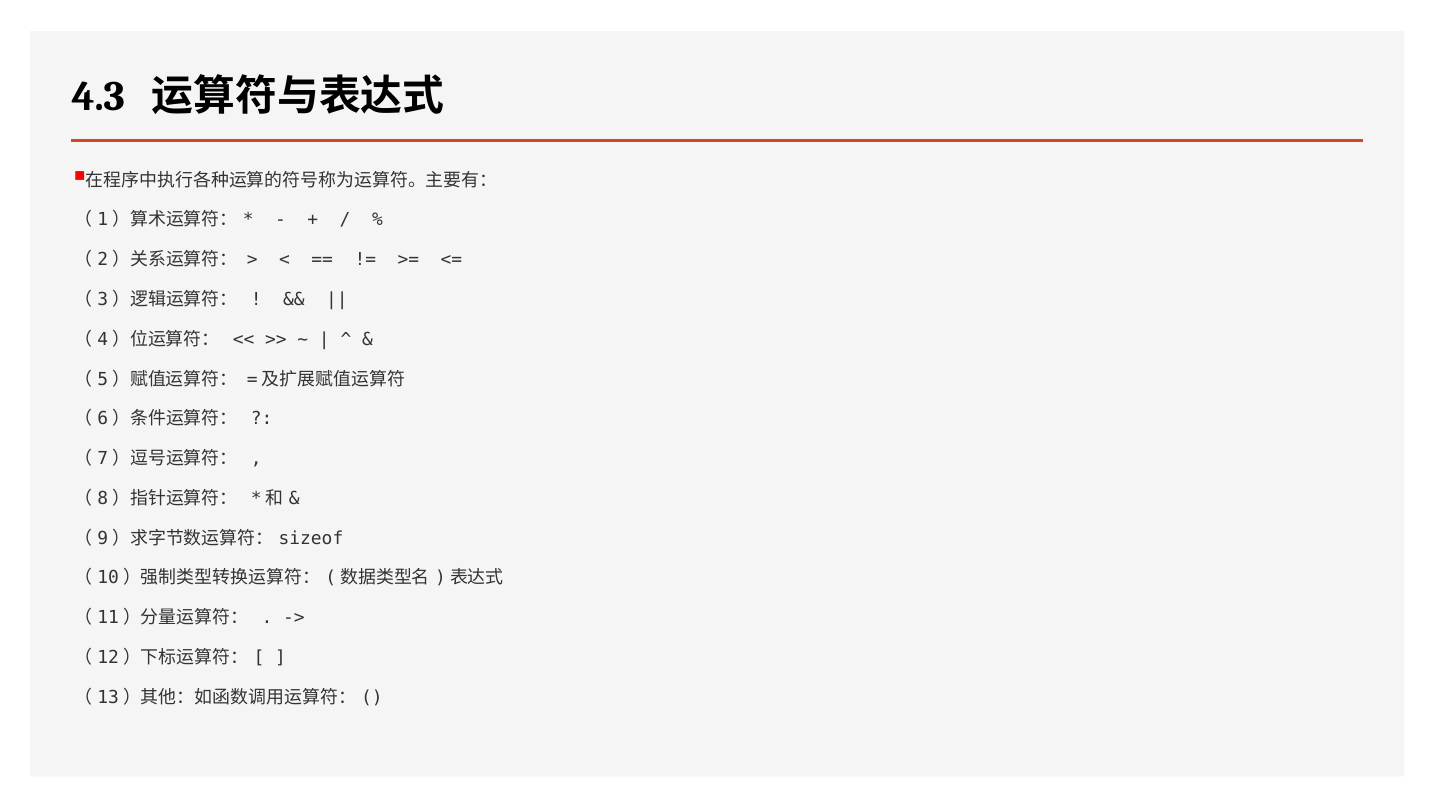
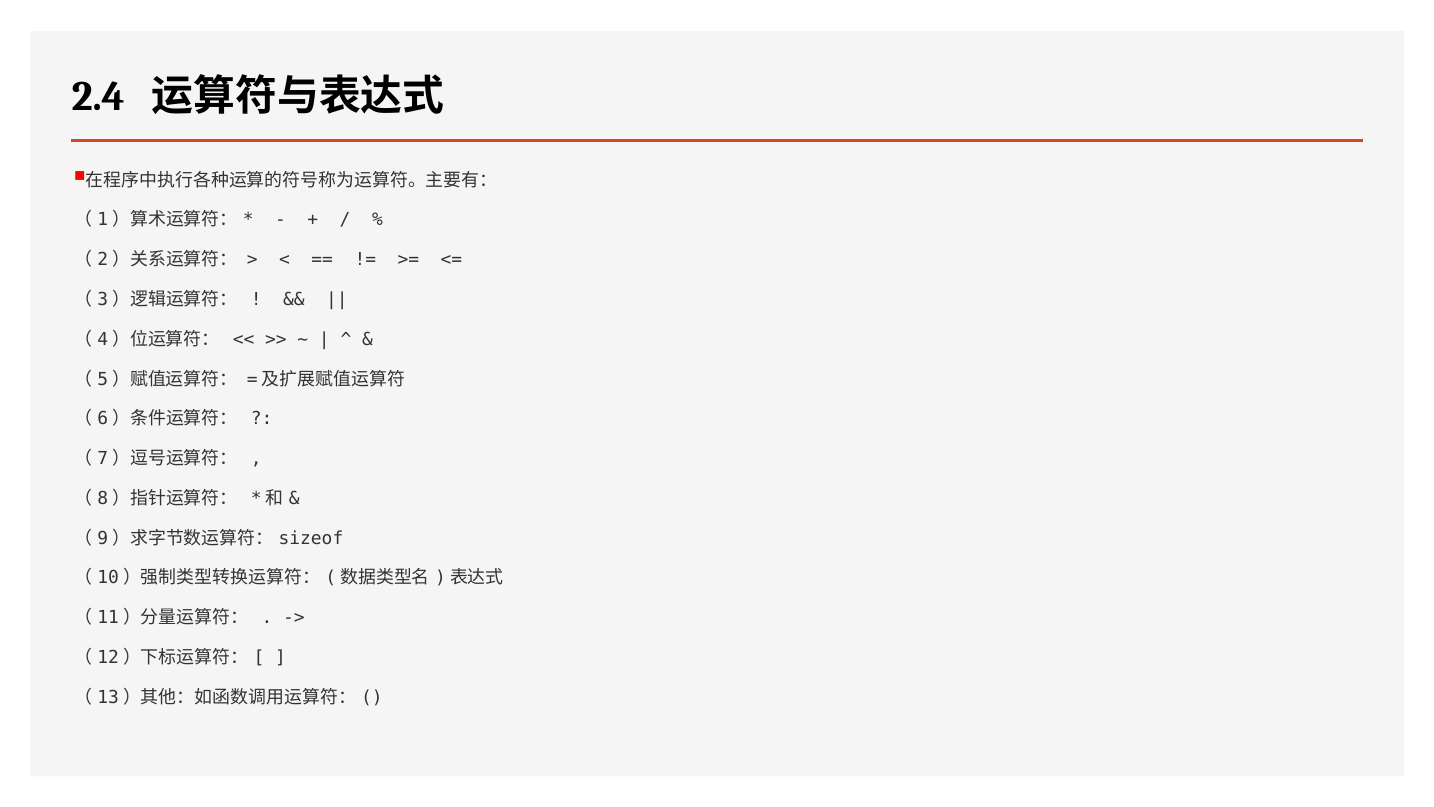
4.3: 4.3 -> 2.4
